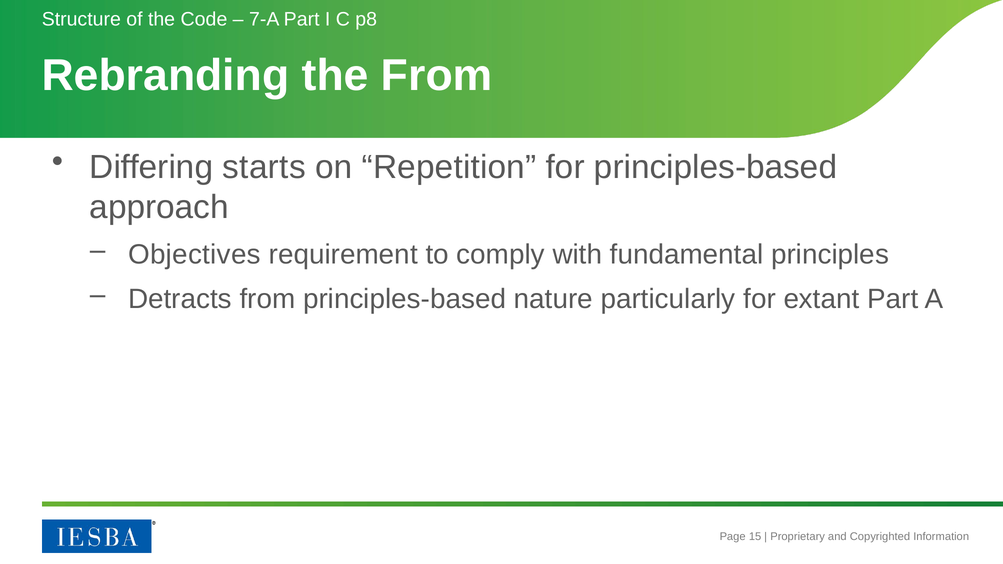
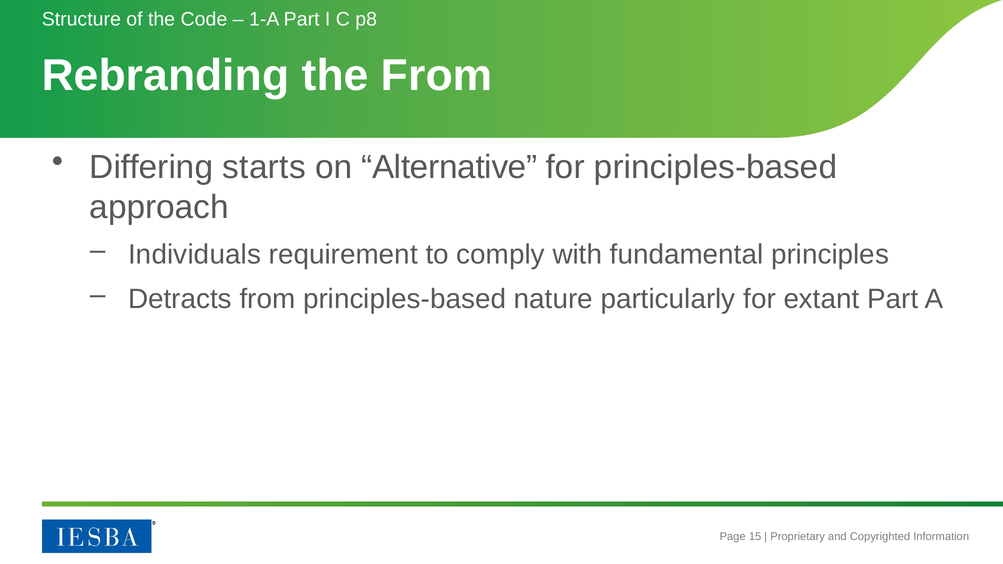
7-A: 7-A -> 1-A
Repetition: Repetition -> Alternative
Objectives: Objectives -> Individuals
